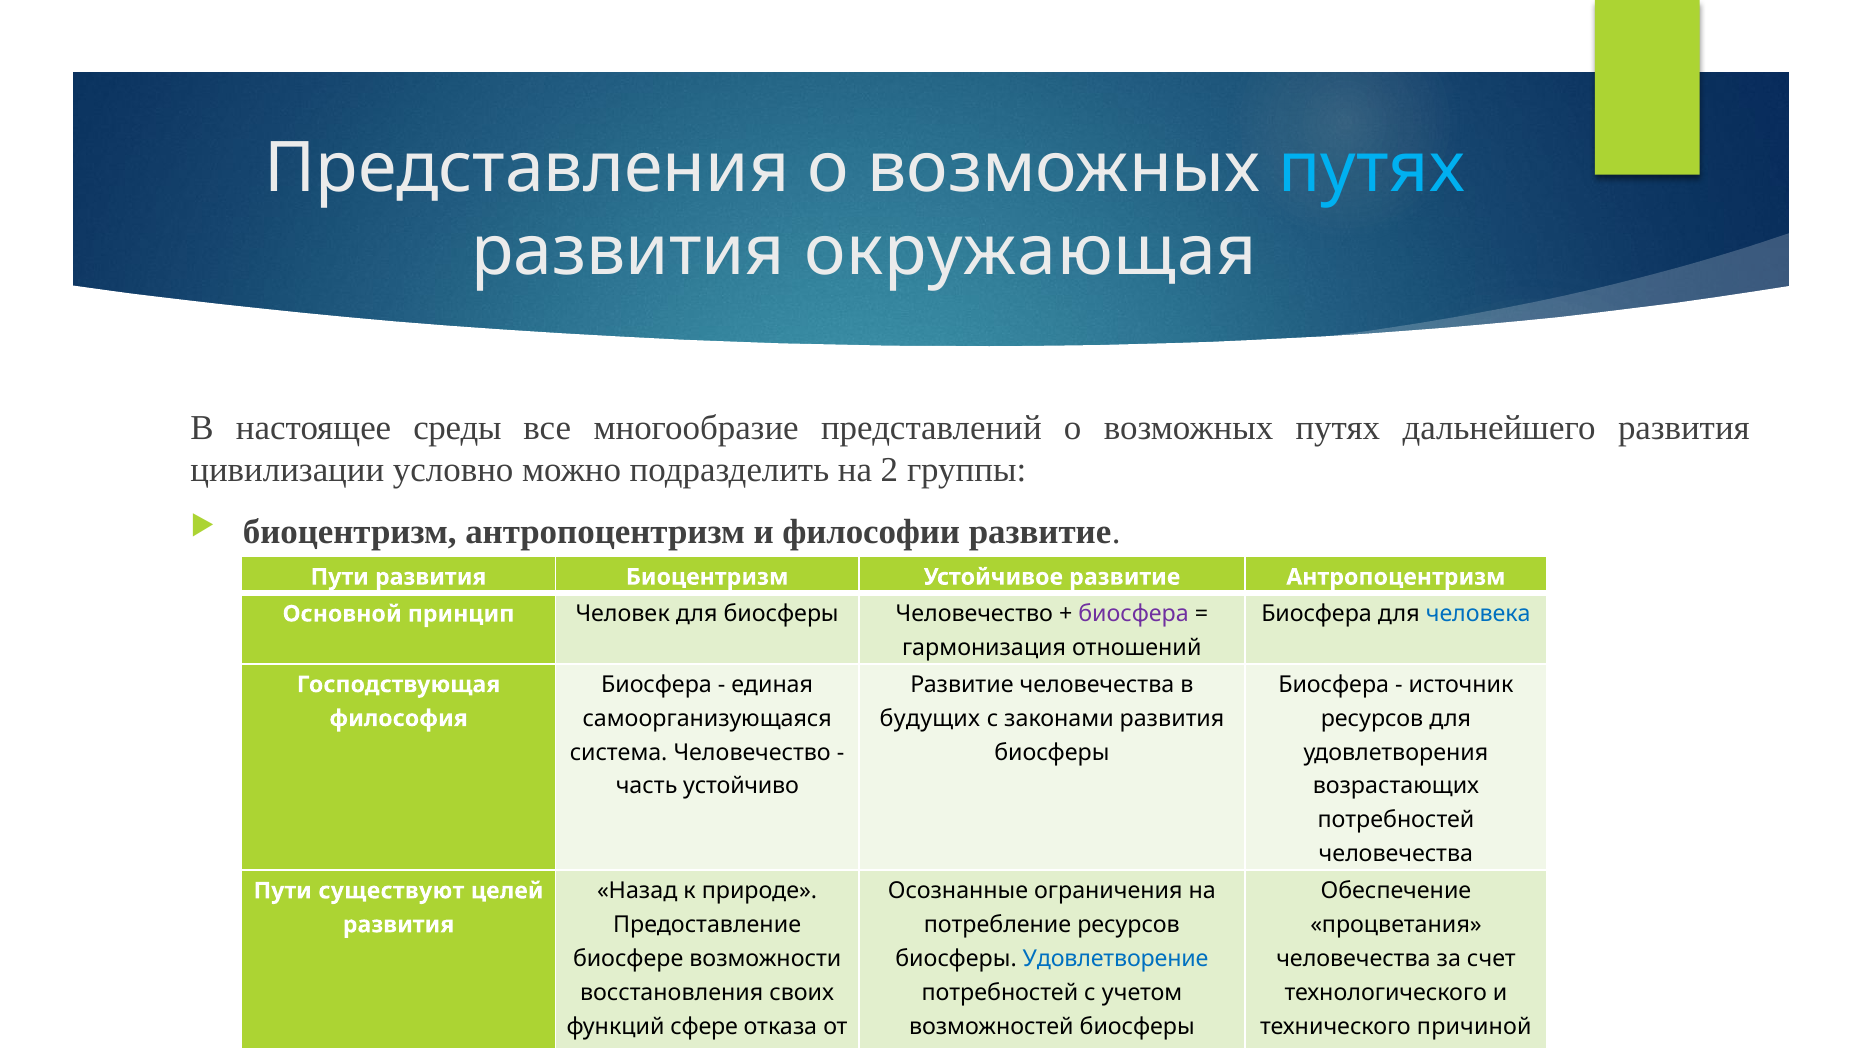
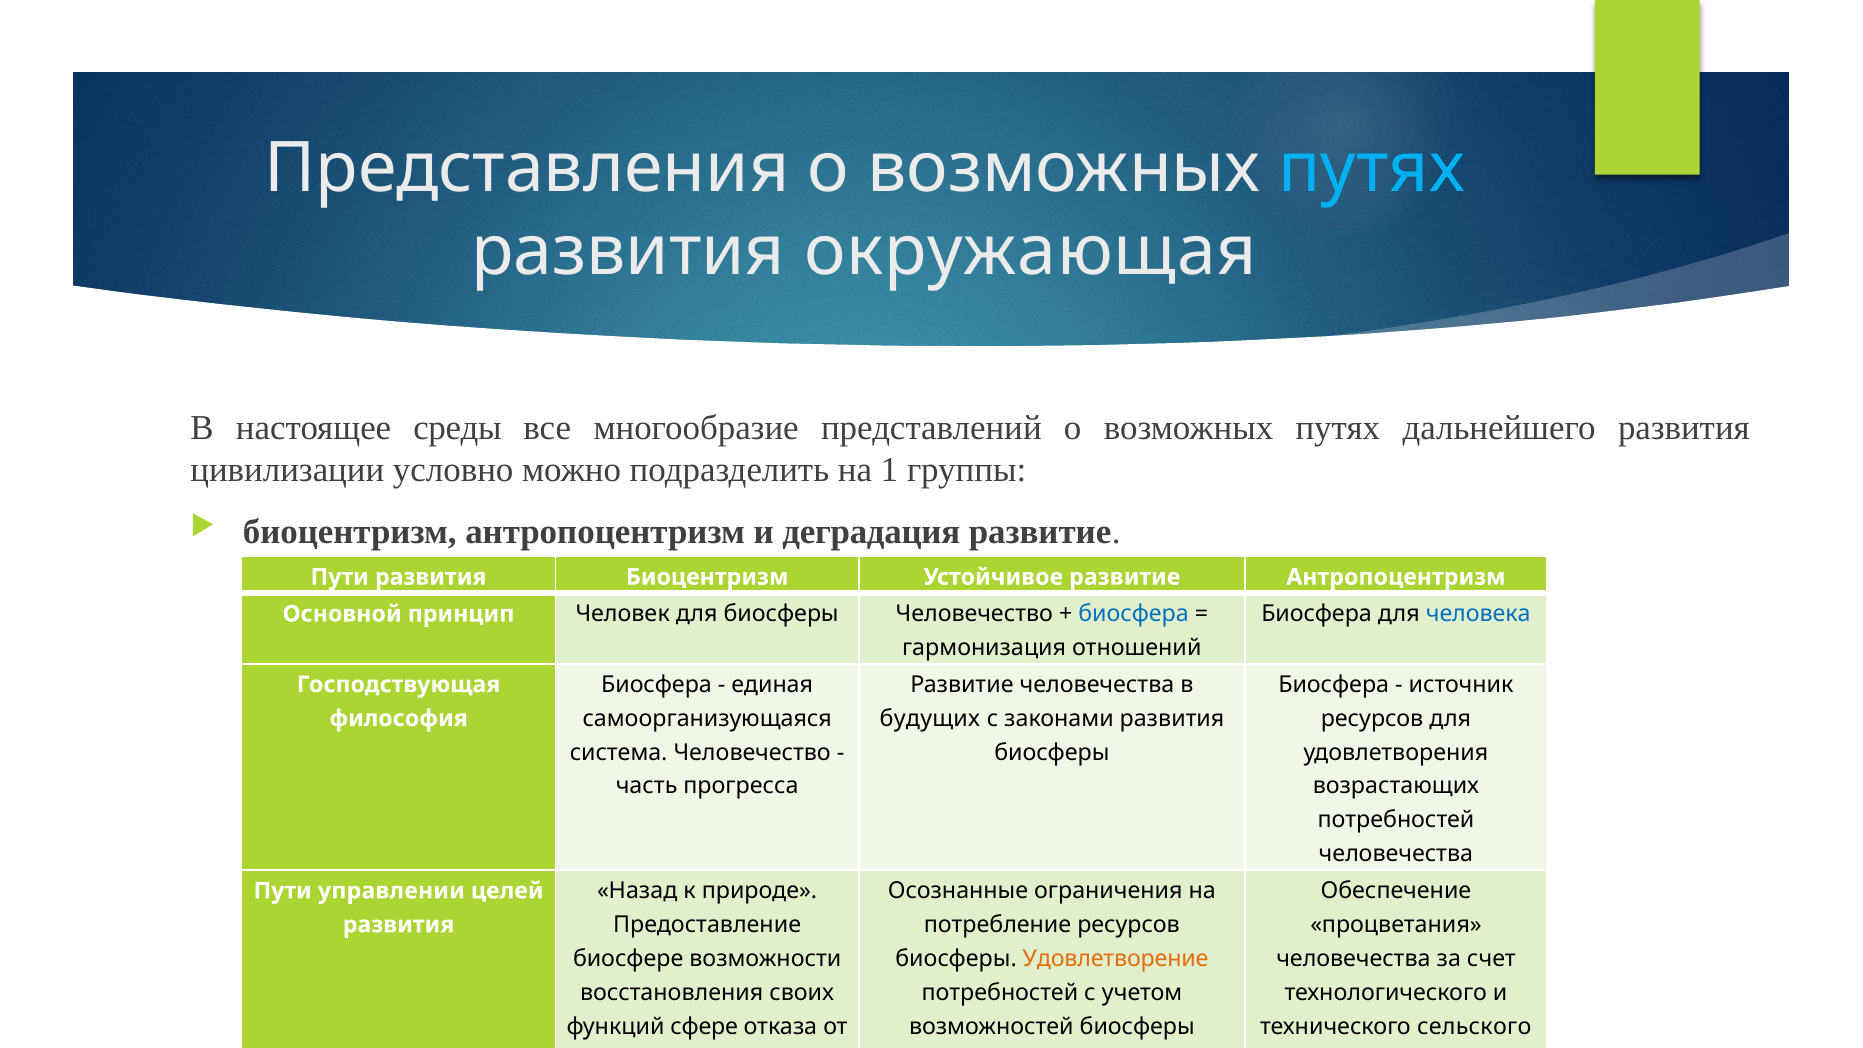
2: 2 -> 1
философии: философии -> деградация
биосфера at (1134, 614) colour: purple -> blue
устойчиво: устойчиво -> прогресса
существуют: существуют -> управлении
Удовлетворение colour: blue -> orange
причиной: причиной -> сельского
